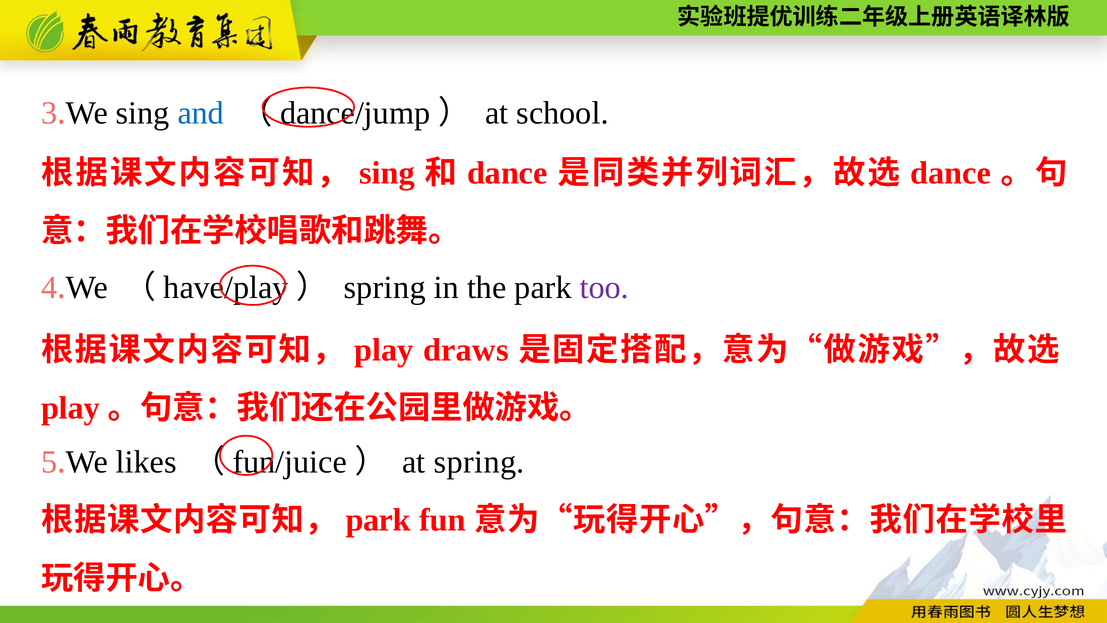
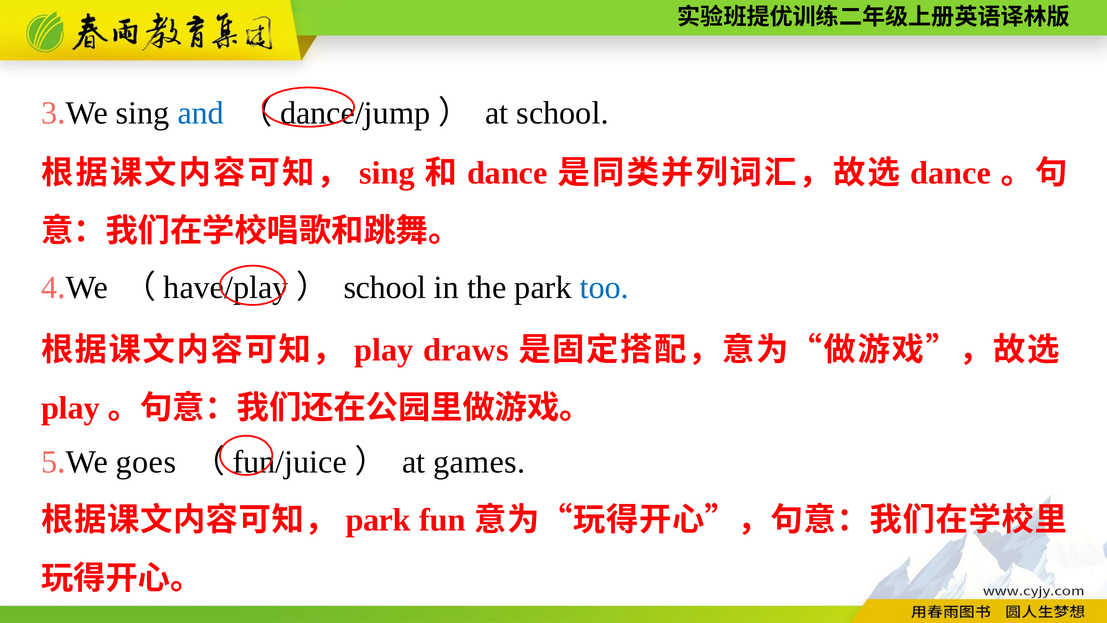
spring at (385, 287): spring -> school
too colour: purple -> blue
likes: likes -> goes
at spring: spring -> games
